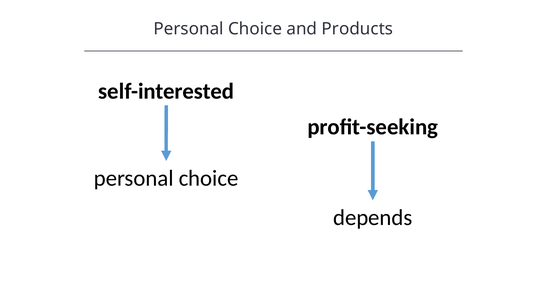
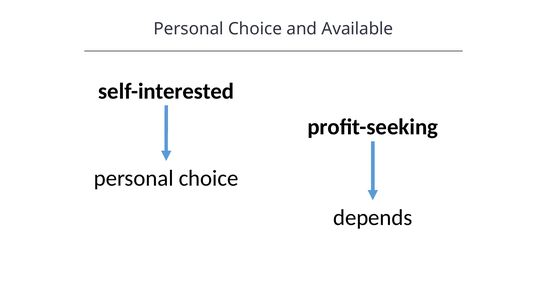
Products: Products -> Available
